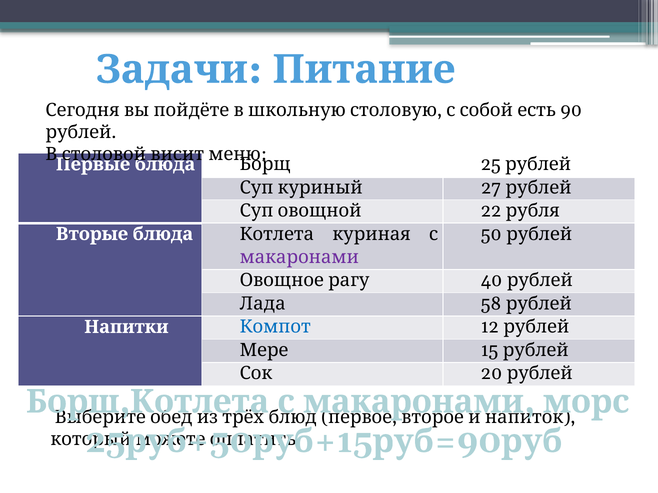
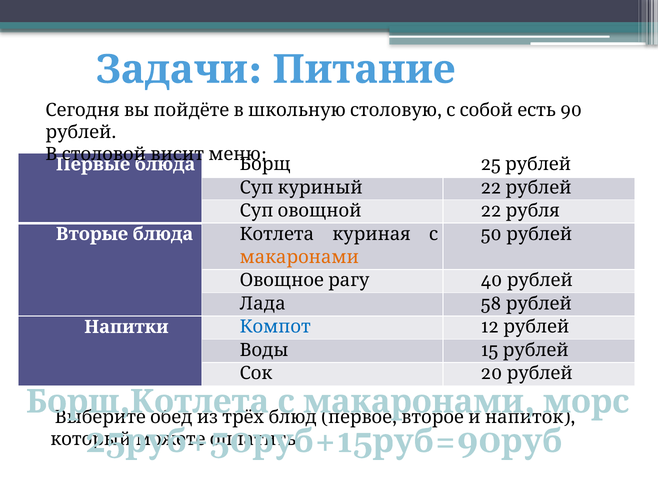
27 at (491, 188): 27 -> 22
макаронами at (299, 257) colour: purple -> orange
Мере: Мере -> Воды
